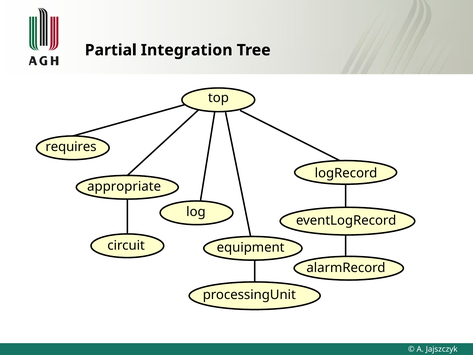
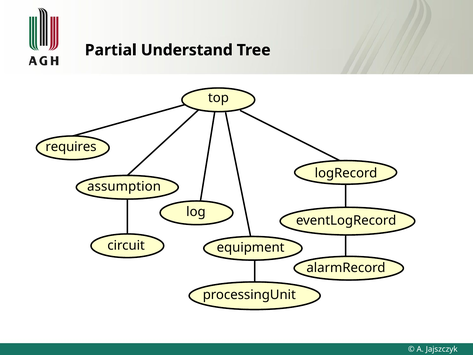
Integration: Integration -> Understand
appropriate: appropriate -> assumption
